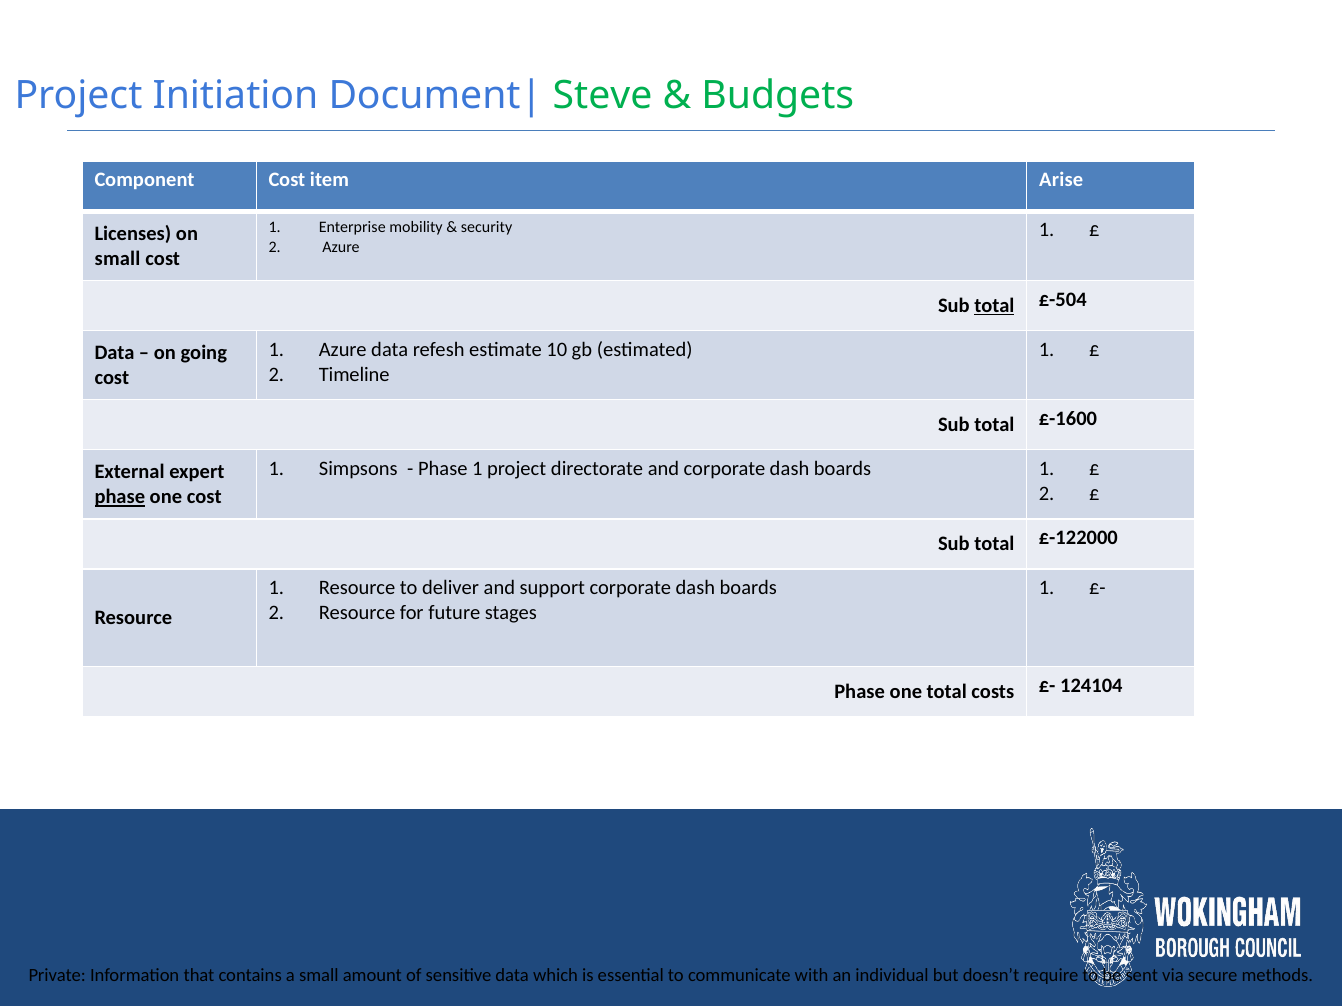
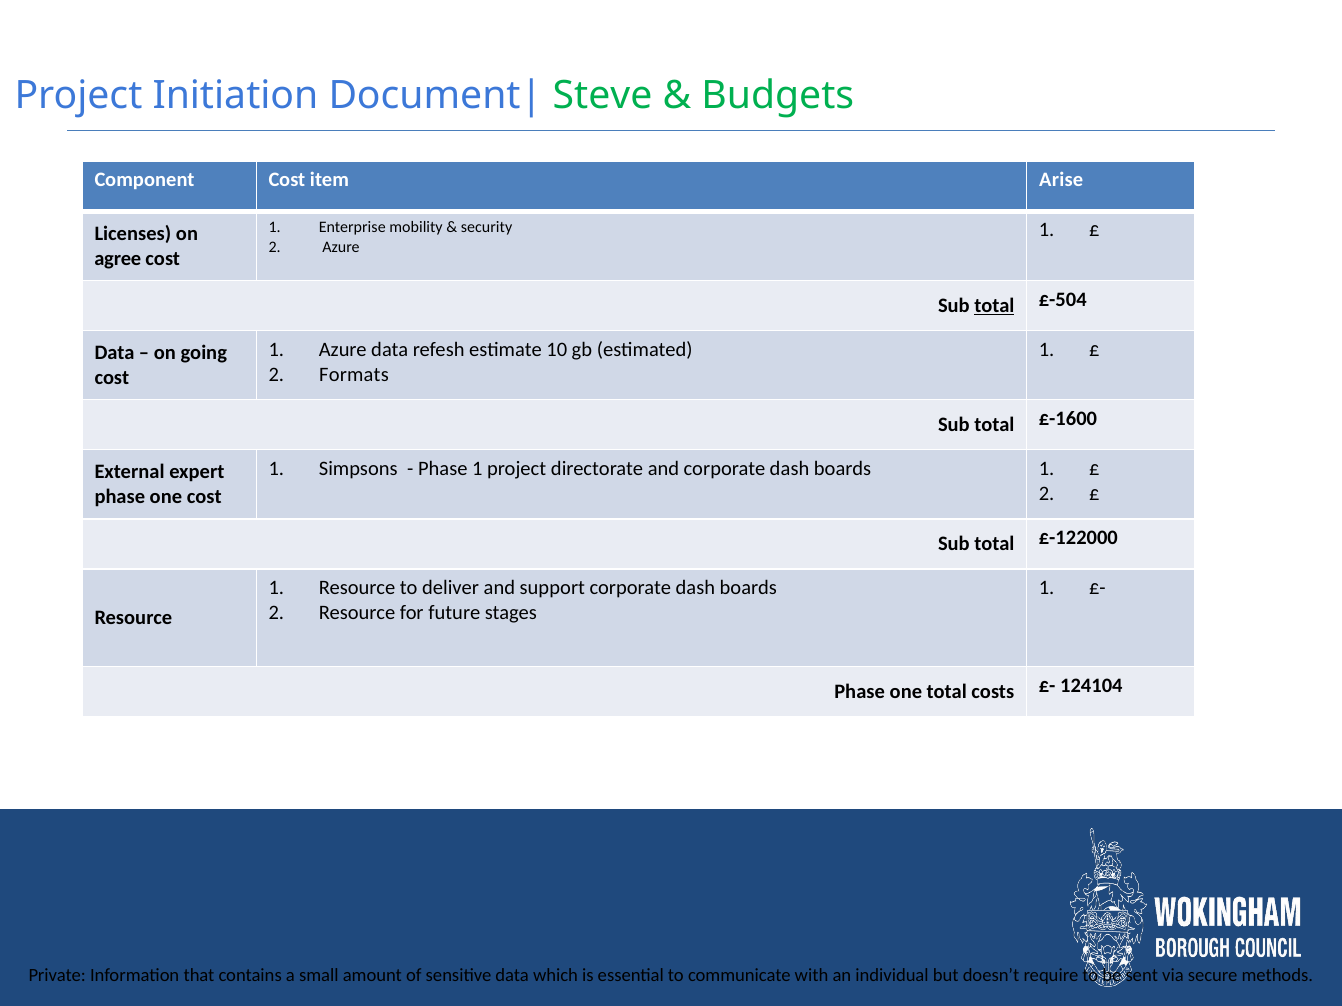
small at (118, 259): small -> agree
Timeline: Timeline -> Formats
phase at (120, 497) underline: present -> none
